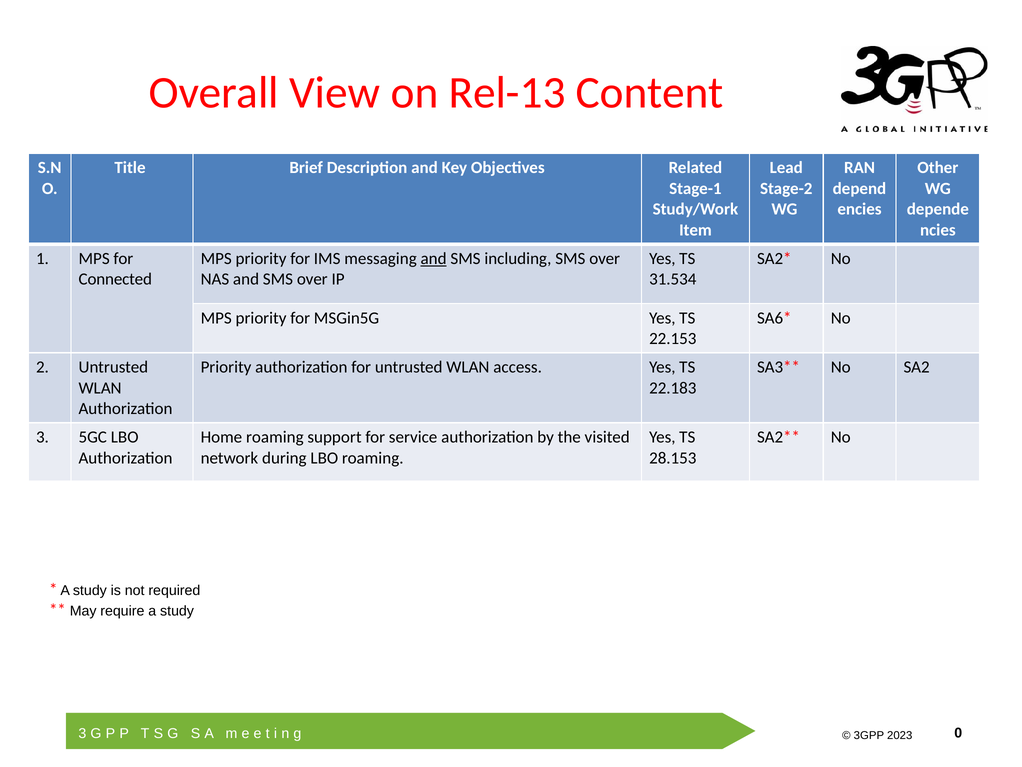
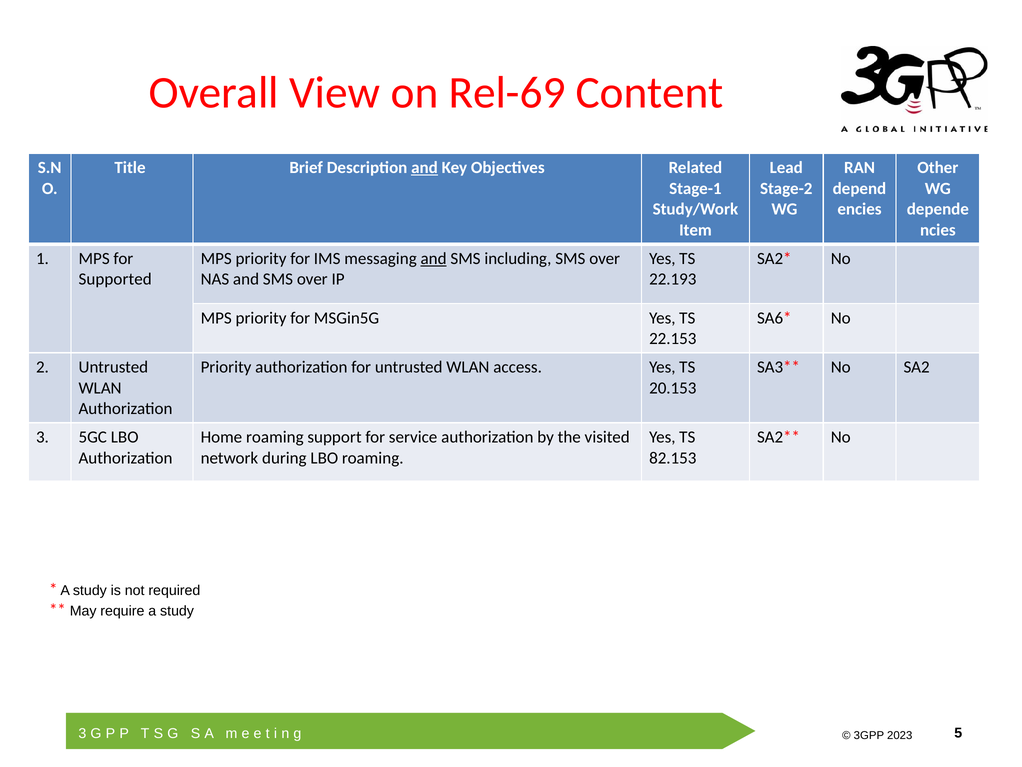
Rel-13: Rel-13 -> Rel-69
and at (425, 168) underline: none -> present
Connected: Connected -> Supported
31.534: 31.534 -> 22.193
22.183: 22.183 -> 20.153
28.153: 28.153 -> 82.153
0: 0 -> 5
